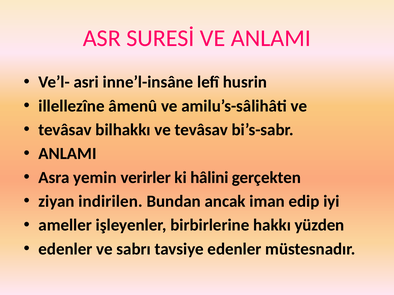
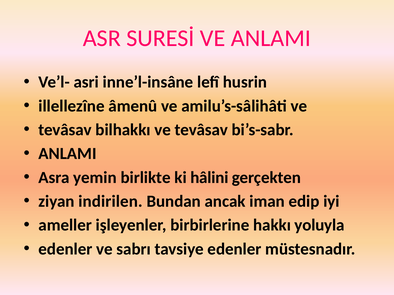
verirler: verirler -> birlikte
yüzden: yüzden -> yoluyla
